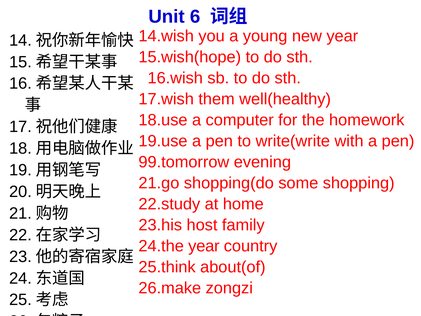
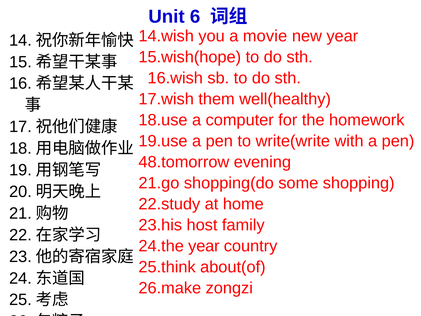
young: young -> movie
99.tomorrow: 99.tomorrow -> 48.tomorrow
